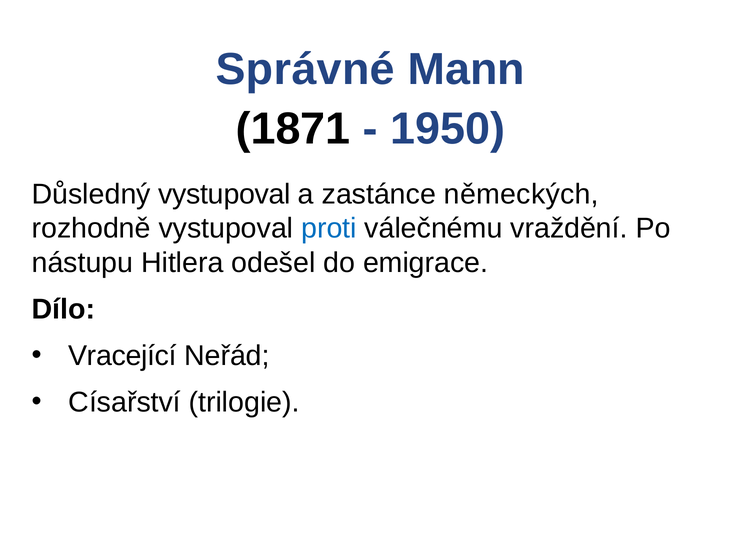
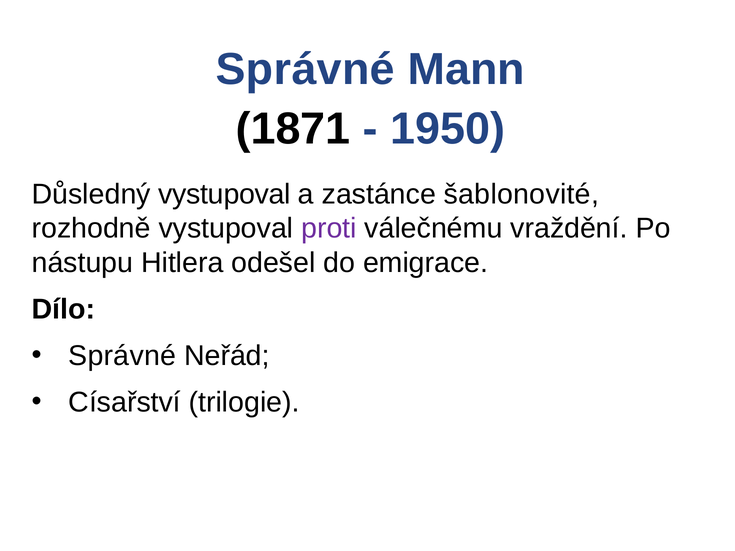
německých: německých -> šablonovité
proti colour: blue -> purple
Vracející at (122, 356): Vracející -> Správné
